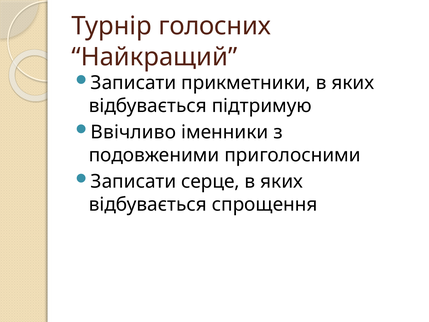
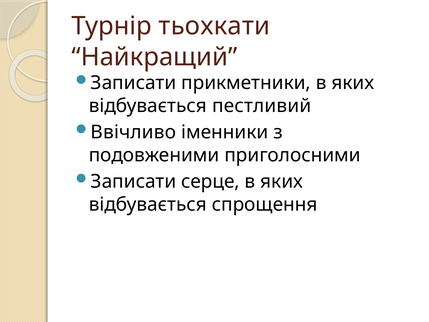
голосних: голосних -> тьохкати
підтримую: підтримую -> пестливий
